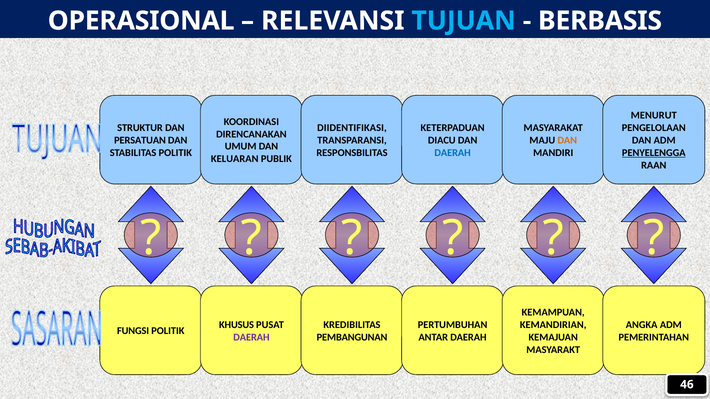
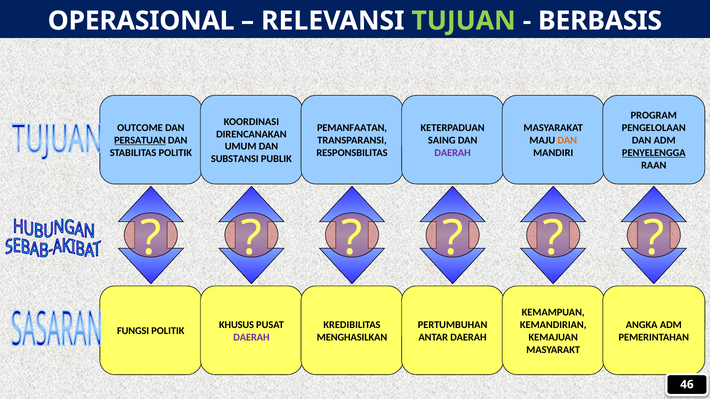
TUJUAN colour: light blue -> light green
MENURUT: MENURUT -> PROGRAM
STRUKTUR: STRUKTUR -> OUTCOME
DIIDENTIFIKASI: DIIDENTIFIKASI -> PEMANFAATAN
PERSATUAN underline: none -> present
DIACU: DIACU -> SAING
DAERAH at (453, 153) colour: blue -> purple
KELUARAN: KELUARAN -> SUBSTANSI
PEMBANGUNAN: PEMBANGUNAN -> MENGHASILKAN
